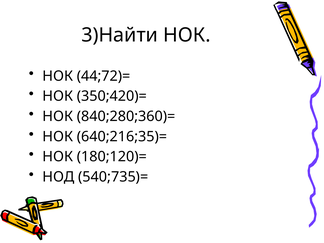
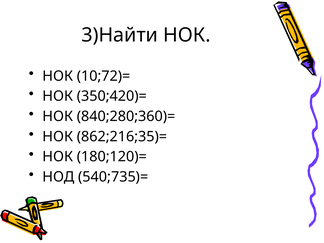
44;72)=: 44;72)= -> 10;72)=
640;216;35)=: 640;216;35)= -> 862;216;35)=
